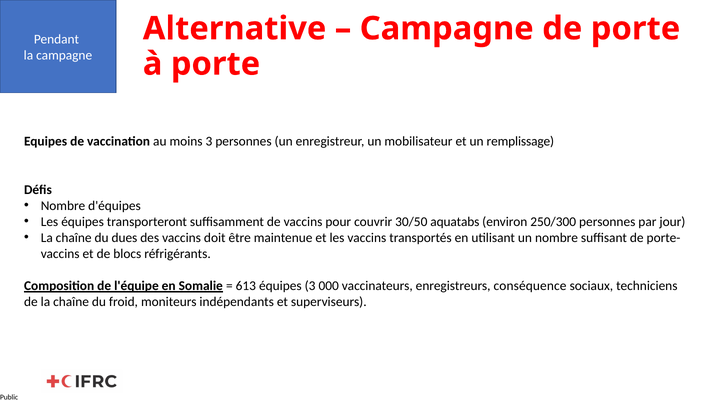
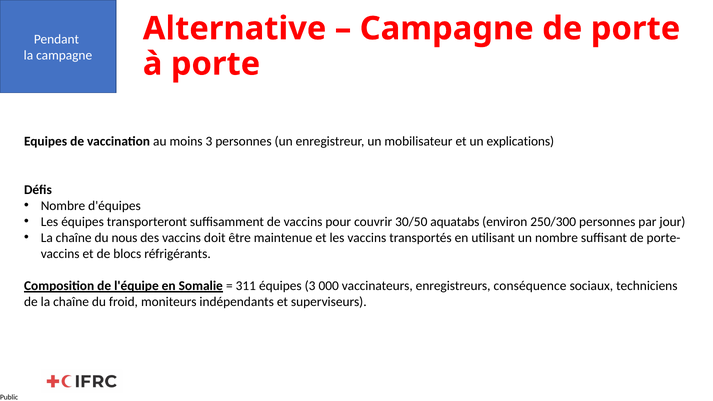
remplissage: remplissage -> explications
dues: dues -> nous
613: 613 -> 311
